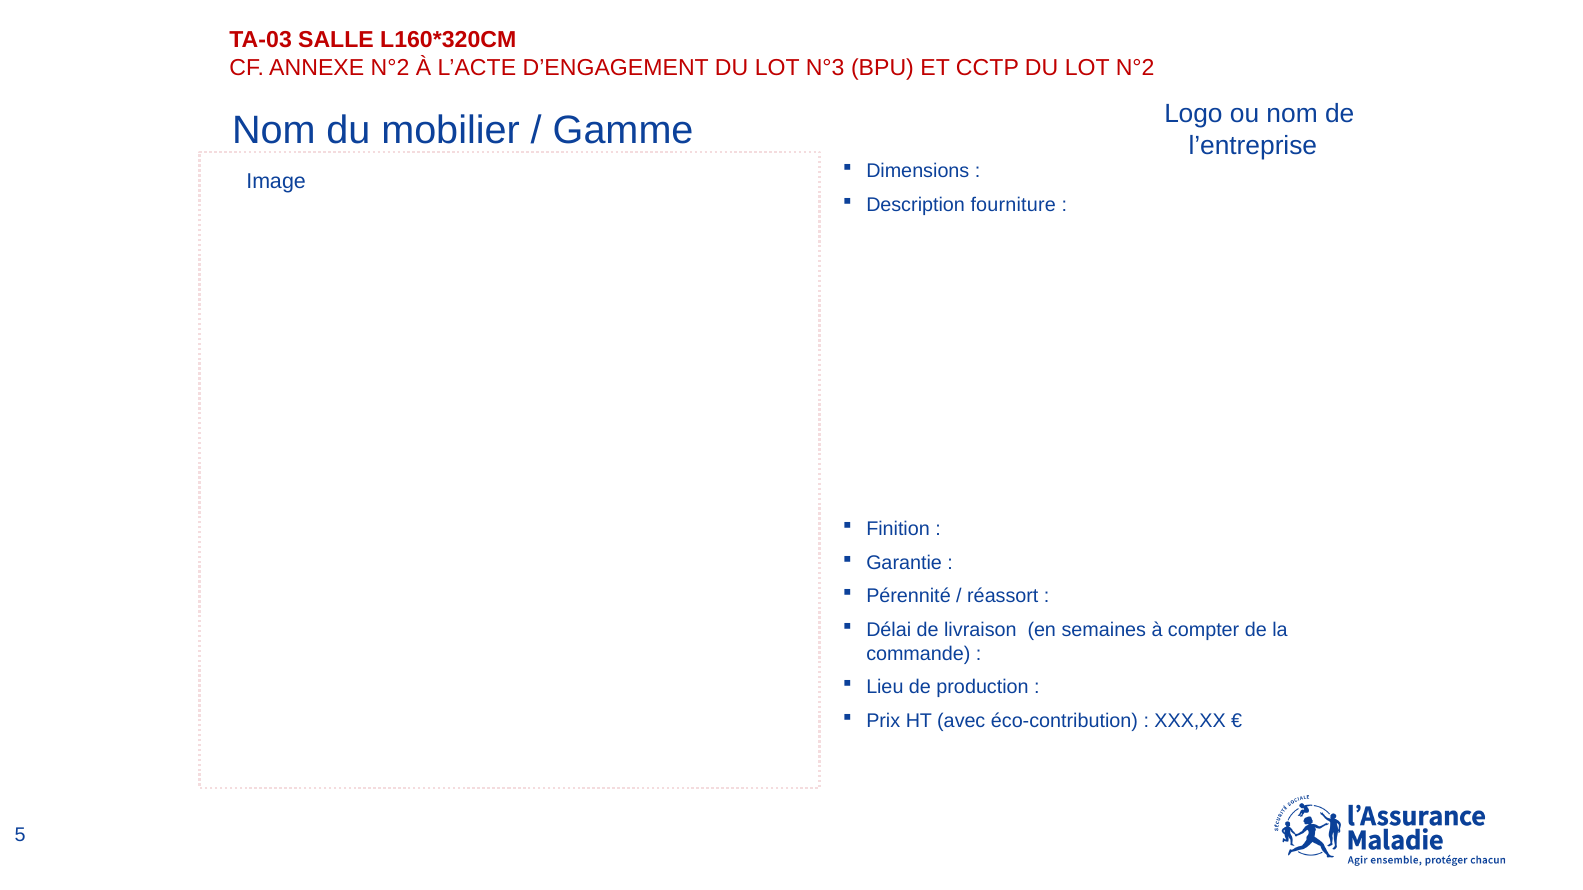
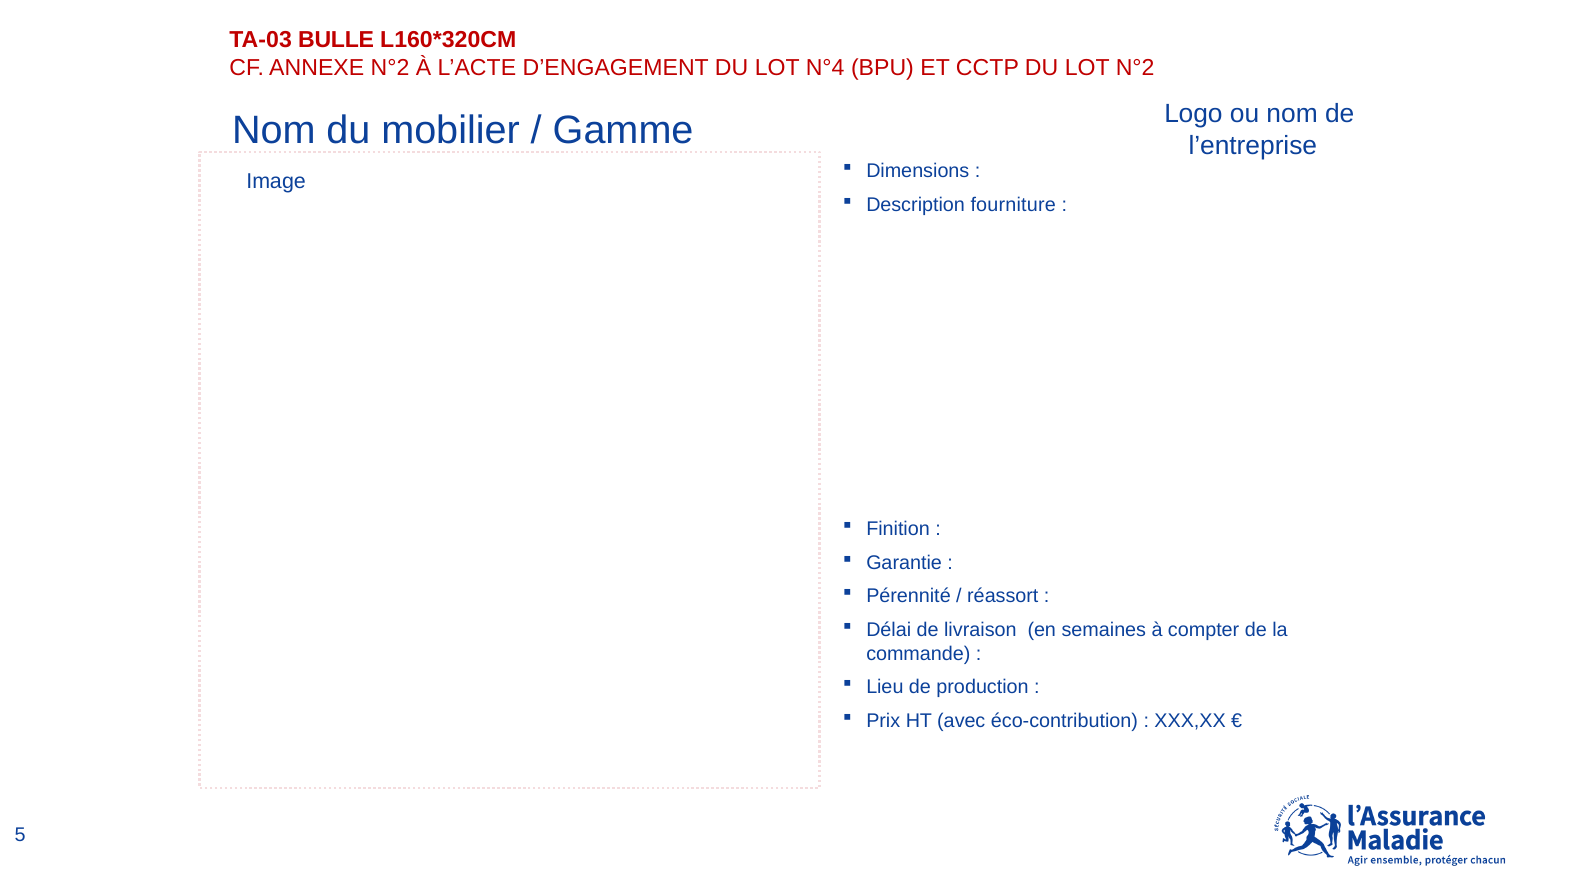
SALLE: SALLE -> BULLE
N°3: N°3 -> N°4
